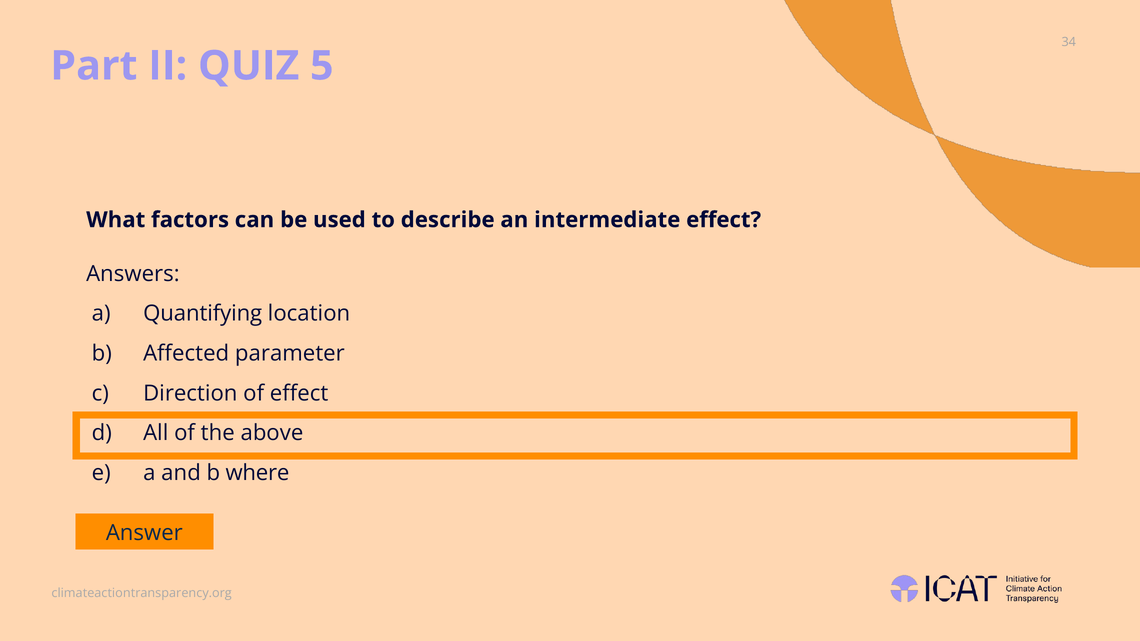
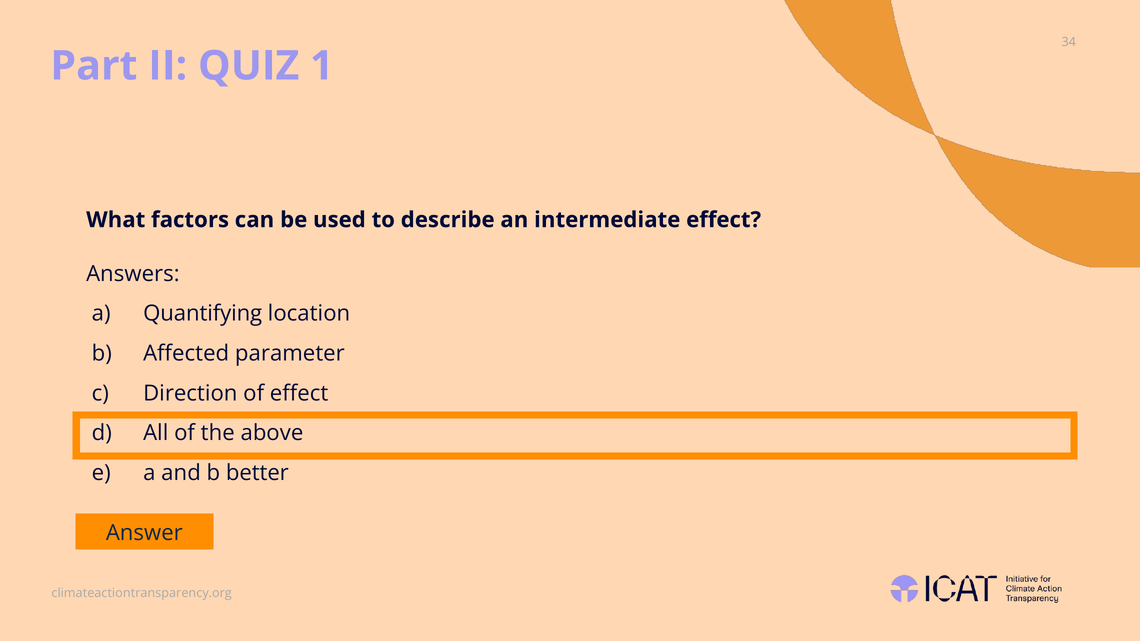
5: 5 -> 1
where: where -> better
